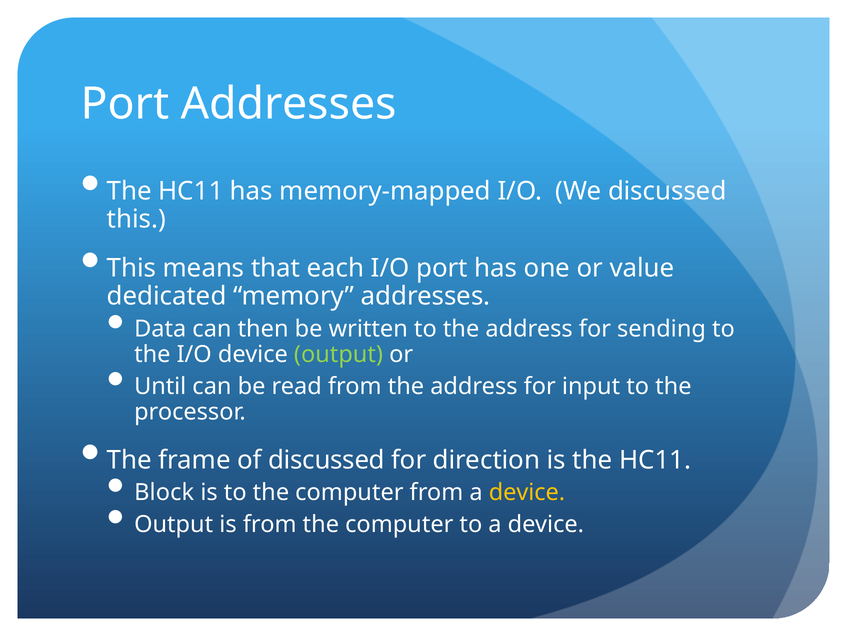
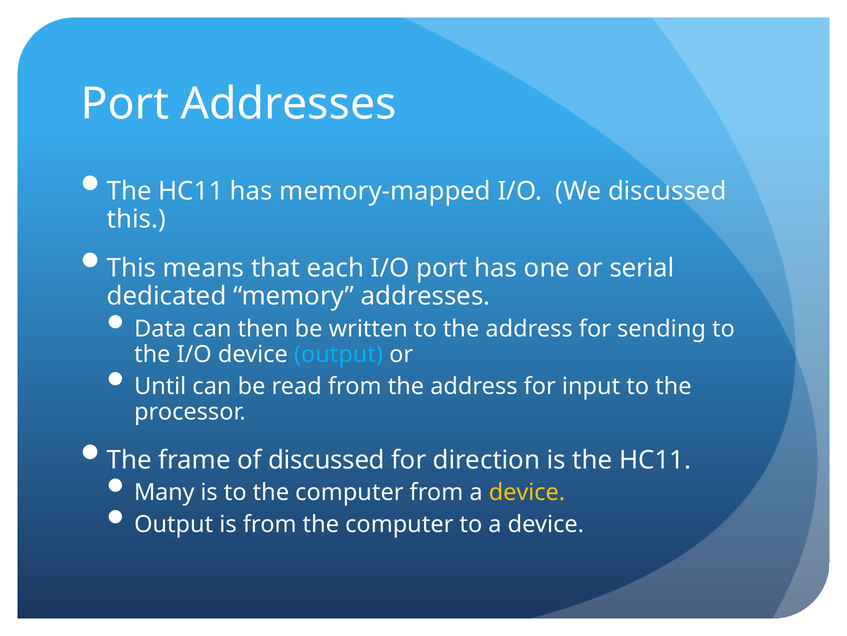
value: value -> serial
output at (338, 354) colour: light green -> light blue
Block: Block -> Many
